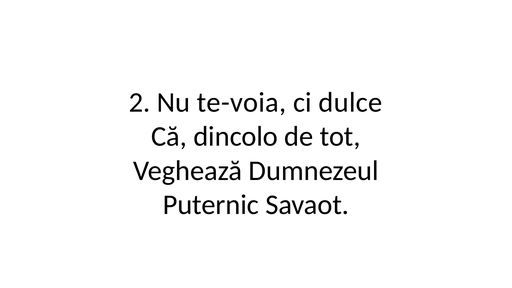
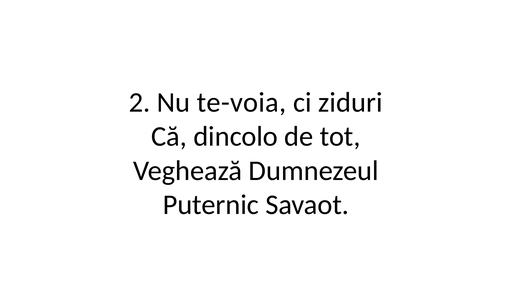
dulce: dulce -> ziduri
